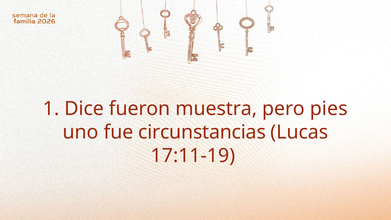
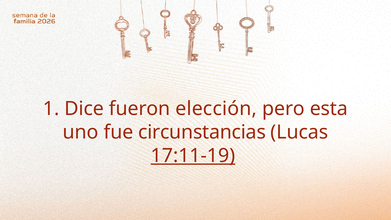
muestra: muestra -> elección
pies: pies -> esta
17:11-19 underline: none -> present
